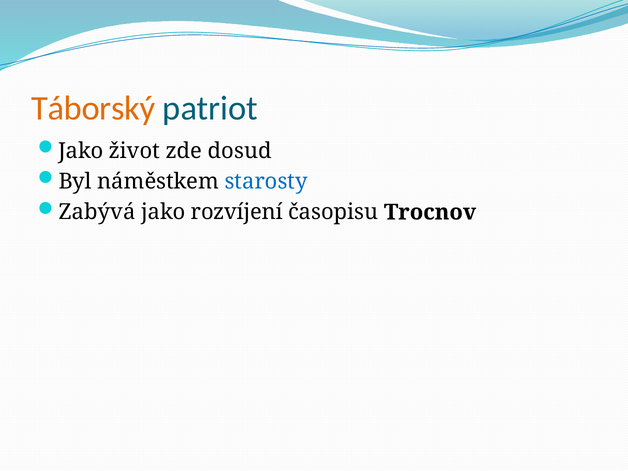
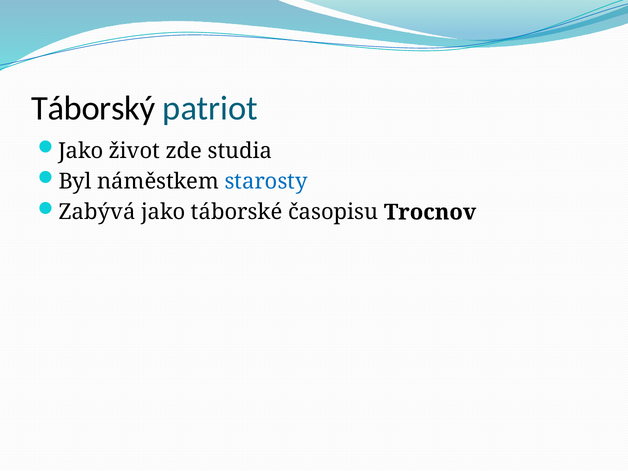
Táborský colour: orange -> black
dosud: dosud -> studia
rozvíjení: rozvíjení -> táborské
